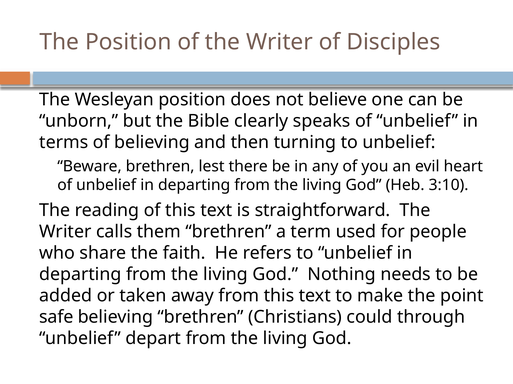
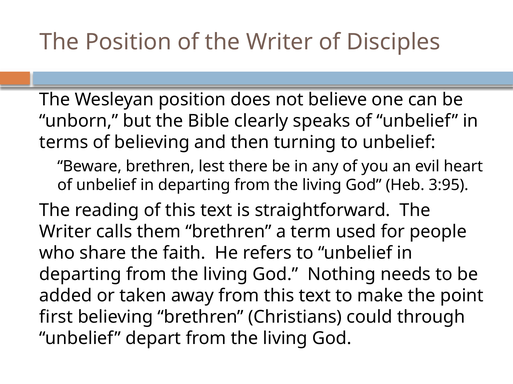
3:10: 3:10 -> 3:95
safe: safe -> first
